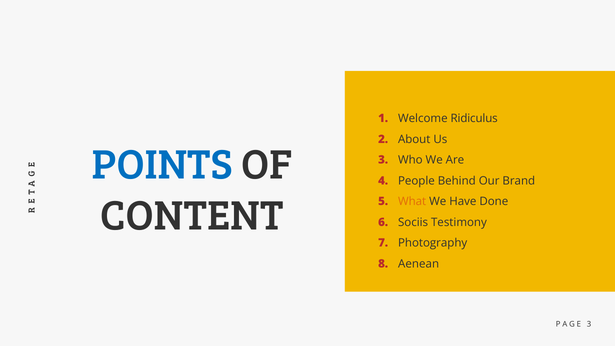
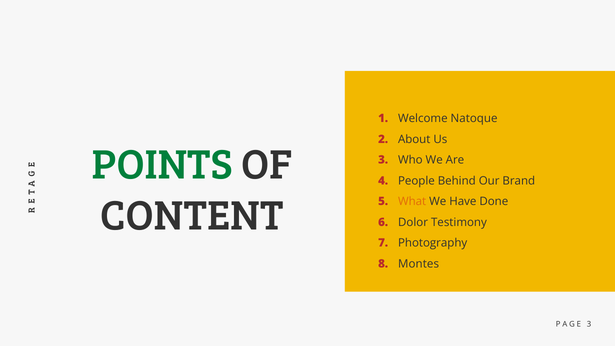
Ridiculus: Ridiculus -> Natoque
POINTS colour: blue -> green
Sociis: Sociis -> Dolor
Aenean: Aenean -> Montes
